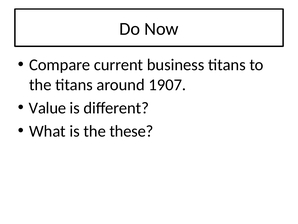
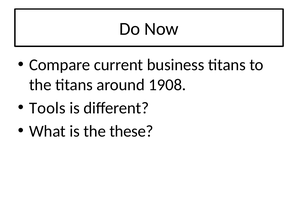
1907: 1907 -> 1908
Value: Value -> Tools
